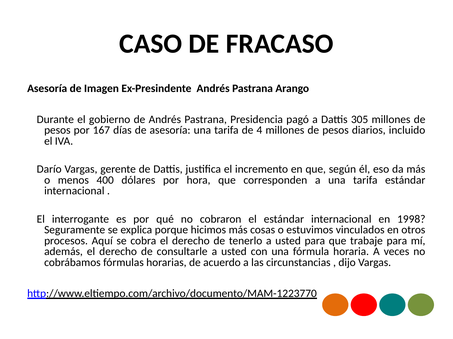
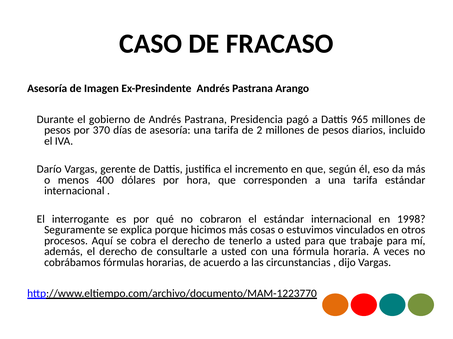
305: 305 -> 965
167: 167 -> 370
4: 4 -> 2
